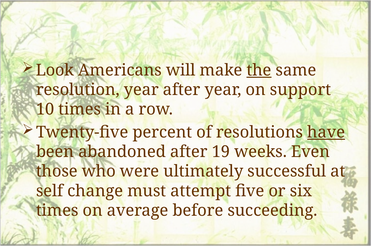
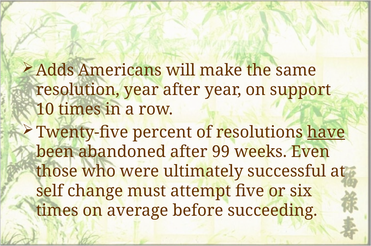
Look: Look -> Adds
the underline: present -> none
19: 19 -> 99
